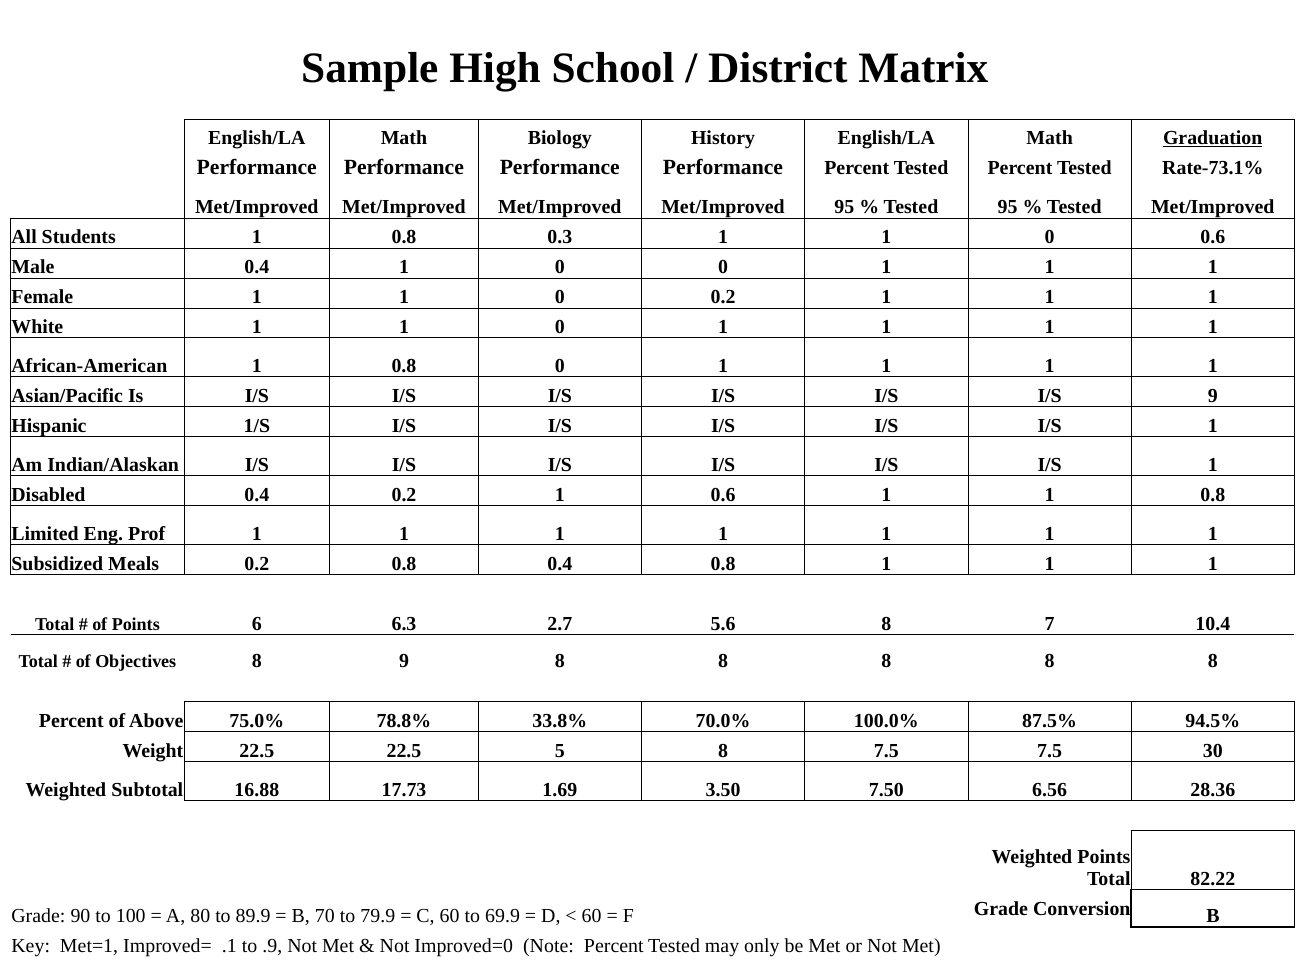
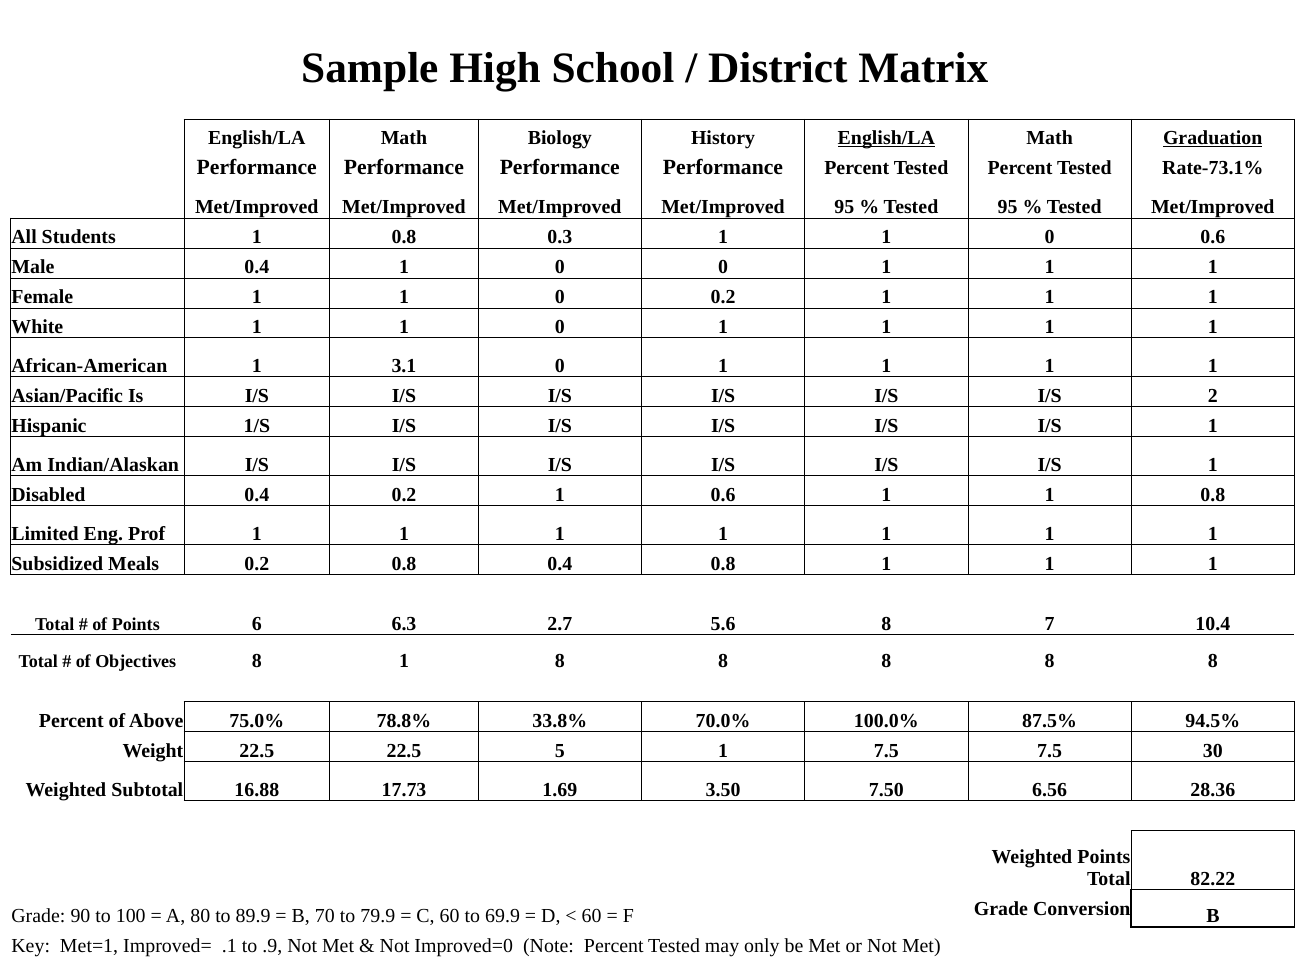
English/LA at (886, 138) underline: none -> present
African-American 1 0.8: 0.8 -> 3.1
I/S 9: 9 -> 2
8 9: 9 -> 1
5 8: 8 -> 1
